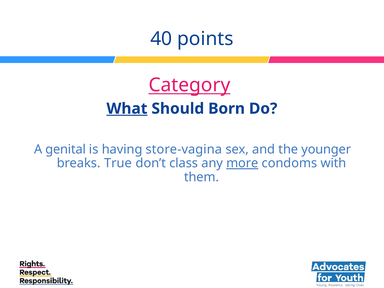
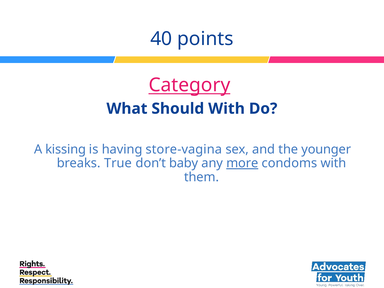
What underline: present -> none
Should Born: Born -> With
genital: genital -> kissing
class: class -> baby
